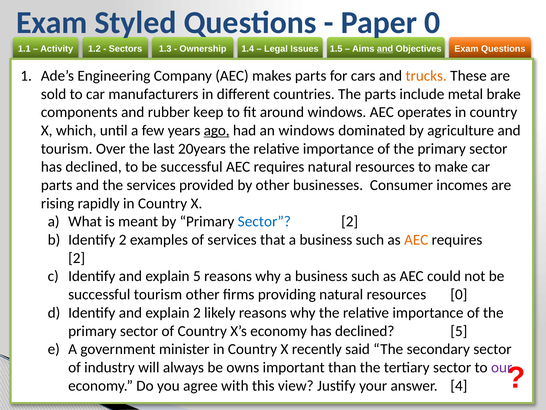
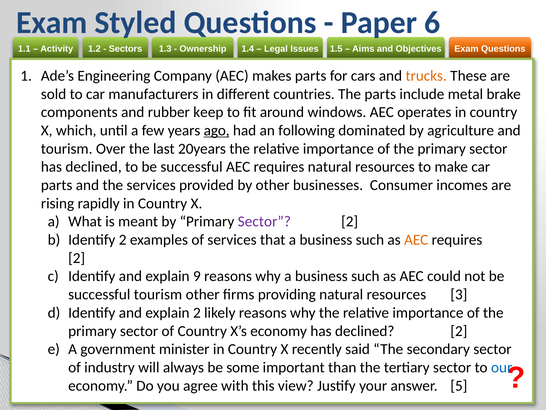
Paper 0: 0 -> 6
and at (385, 49) underline: present -> none
an windows: windows -> following
Sector at (264, 221) colour: blue -> purple
explain 5: 5 -> 9
resources 0: 0 -> 3
declined 5: 5 -> 2
owns: owns -> some
our colour: purple -> blue
4: 4 -> 5
